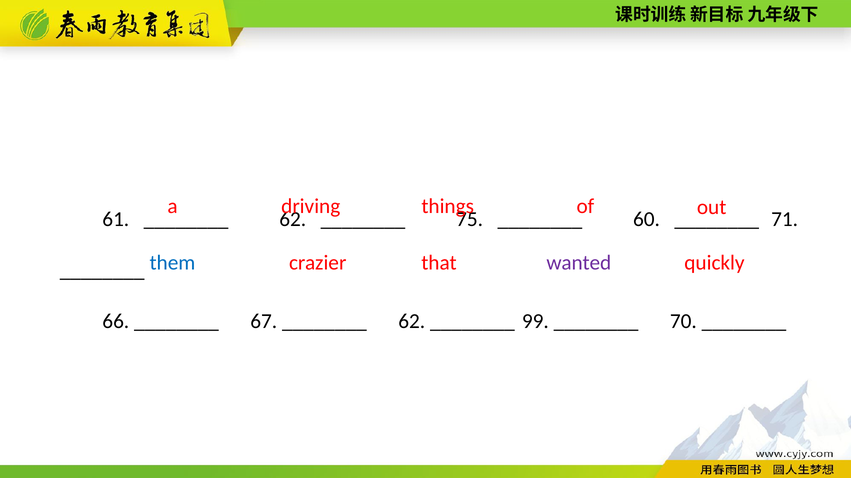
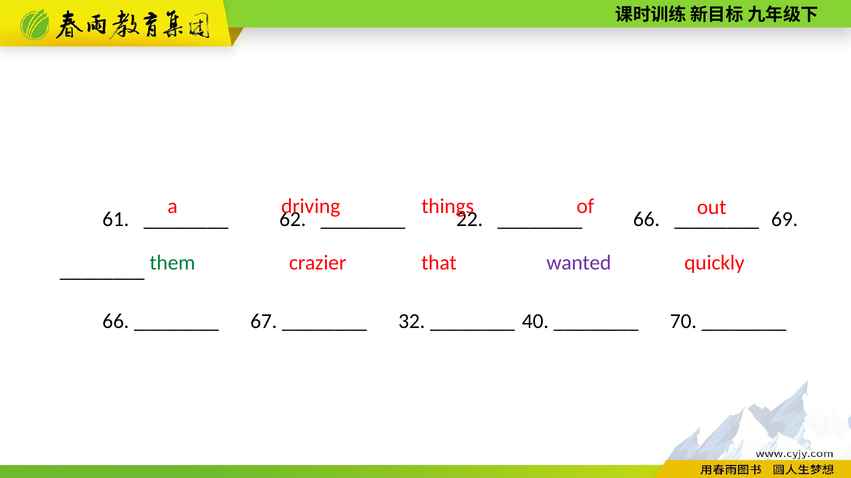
75: 75 -> 22
60 at (647, 219): 60 -> 66
71: 71 -> 69
them colour: blue -> green
62 at (412, 321): 62 -> 32
99: 99 -> 40
